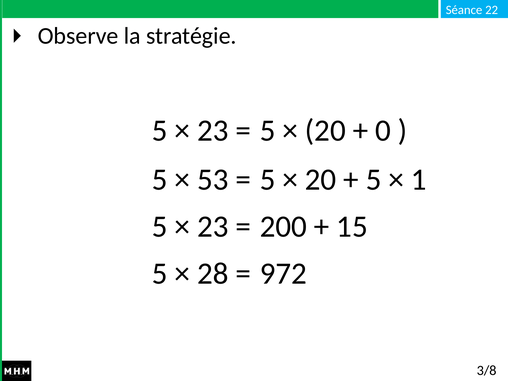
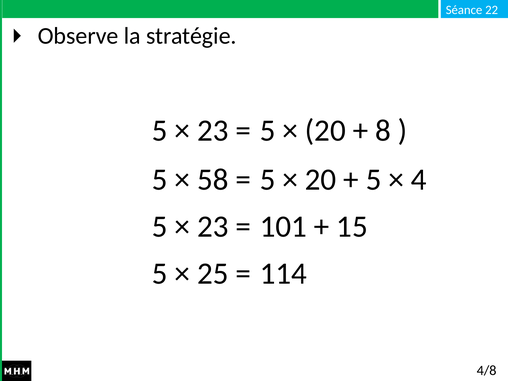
0: 0 -> 8
53: 53 -> 58
1: 1 -> 4
200: 200 -> 101
28: 28 -> 25
972: 972 -> 114
3/8: 3/8 -> 4/8
